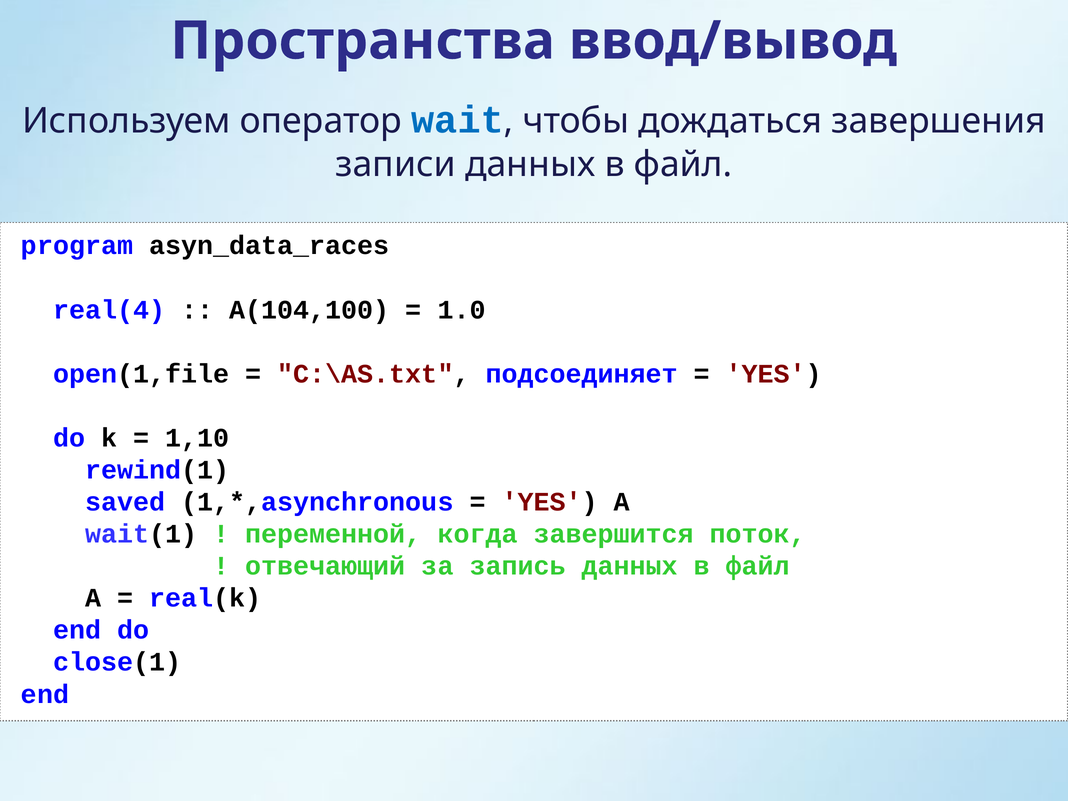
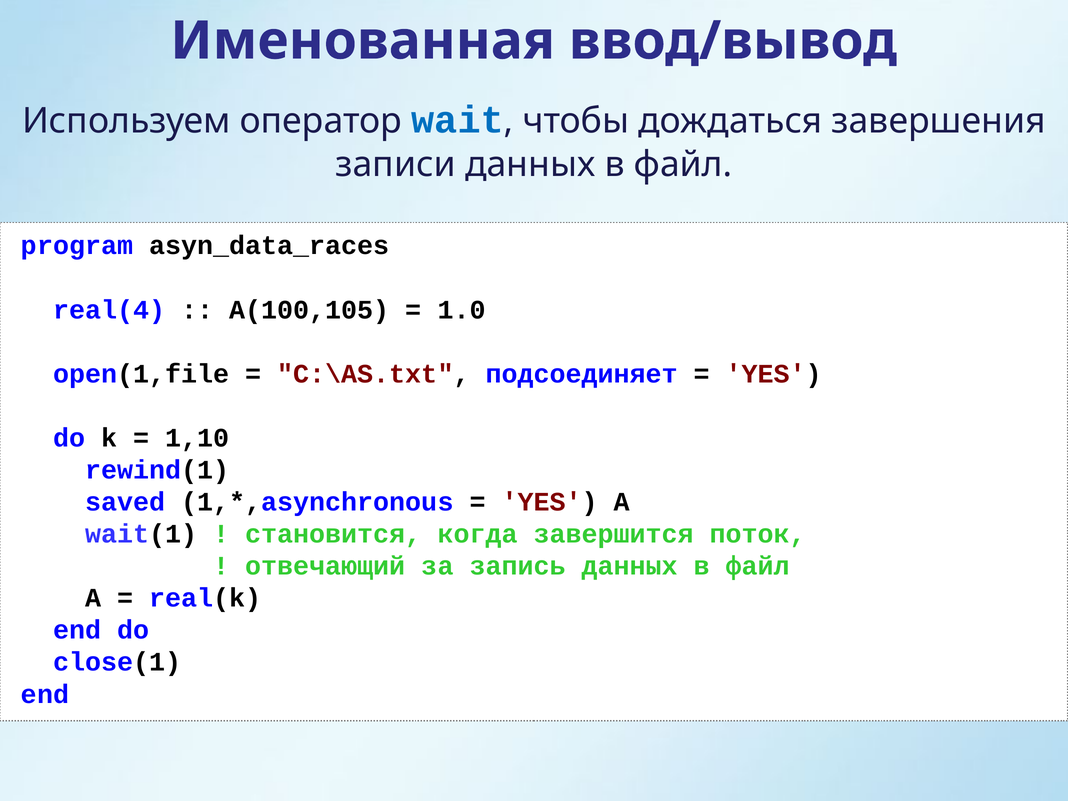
Пространства: Пространства -> Именованная
A(104,100: A(104,100 -> A(100,105
переменной: переменной -> становится
